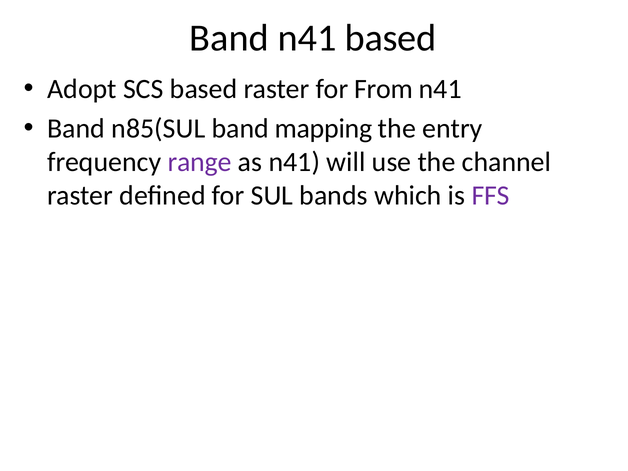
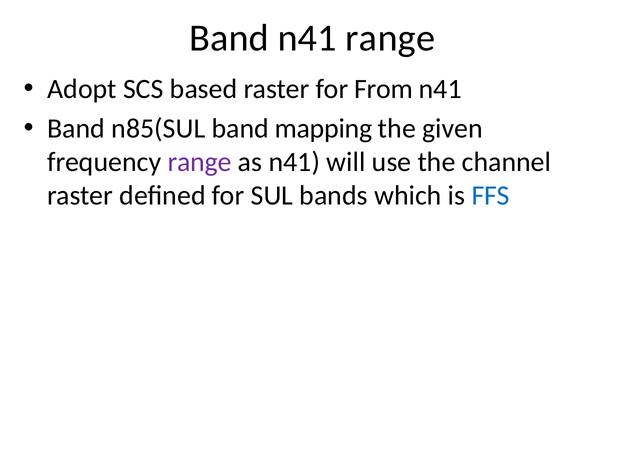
n41 based: based -> range
entry: entry -> given
FFS colour: purple -> blue
